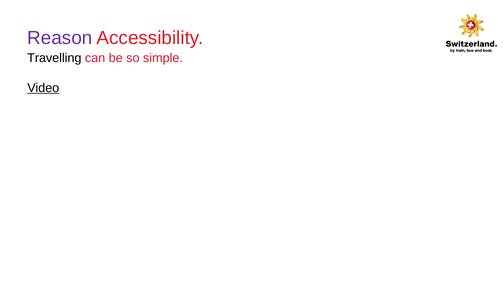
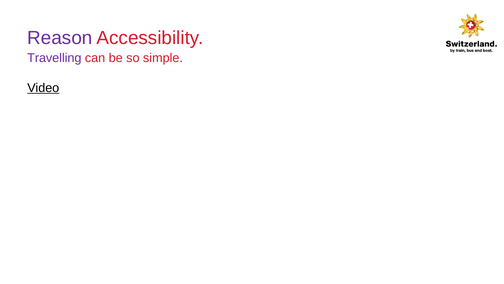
Travelling colour: black -> purple
